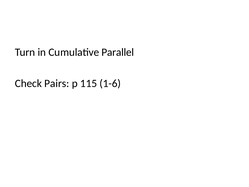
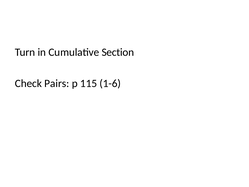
Parallel: Parallel -> Section
